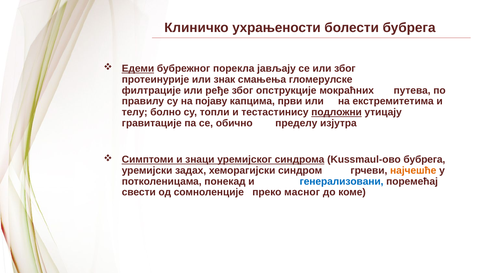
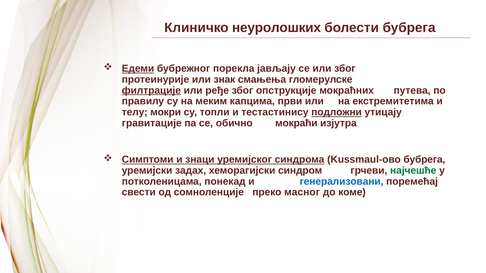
ухрањености: ухрањености -> неуролошких
филтрације underline: none -> present
појаву: појаву -> меким
болно: болно -> мокри
пределу: пределу -> мокраћи
најчешће colour: orange -> green
